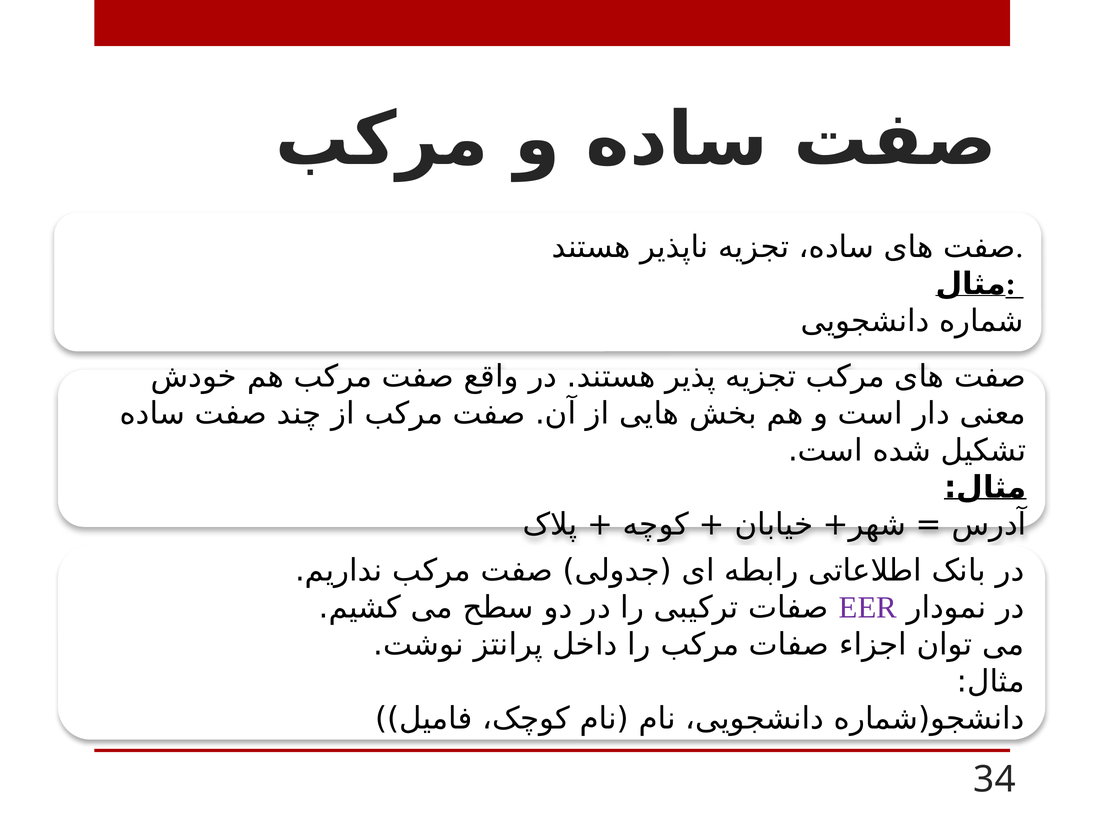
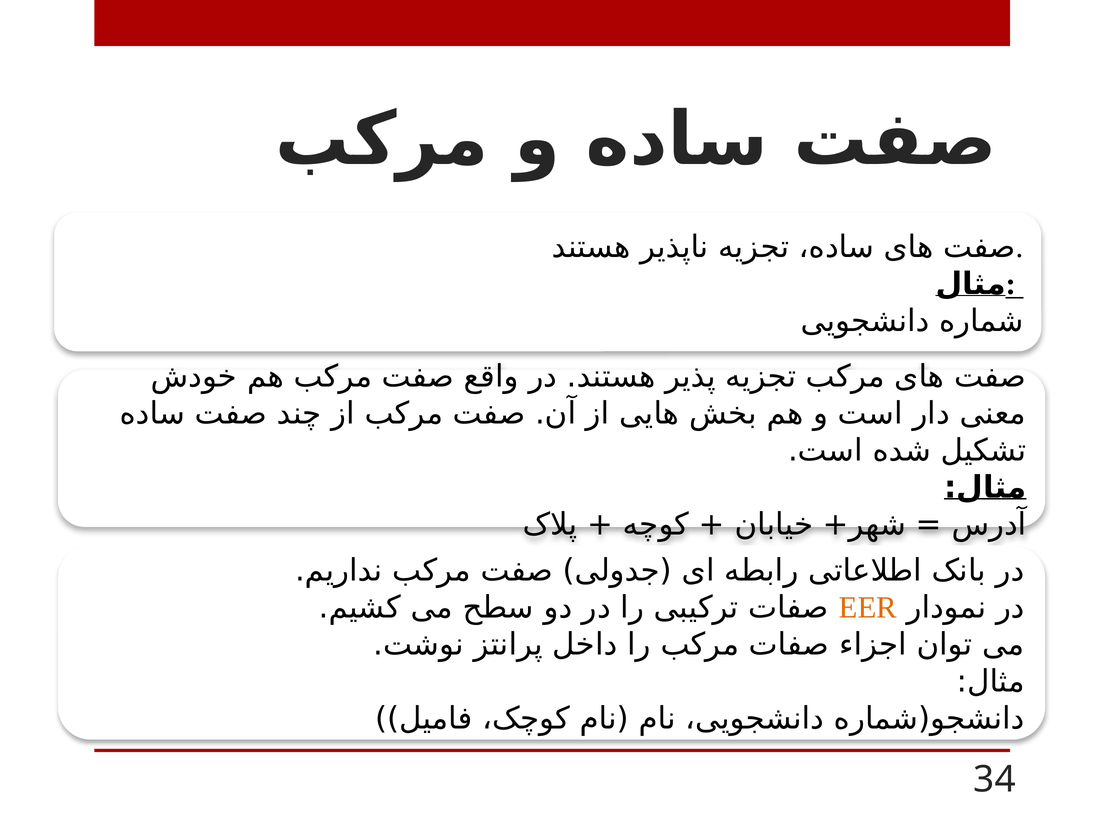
EER colour: purple -> orange
